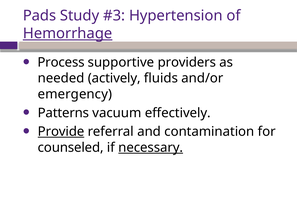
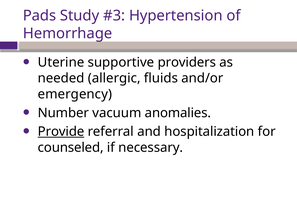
Hemorrhage underline: present -> none
Process: Process -> Uterine
actively: actively -> allergic
Patterns: Patterns -> Number
effectively: effectively -> anomalies
contamination: contamination -> hospitalization
necessary underline: present -> none
